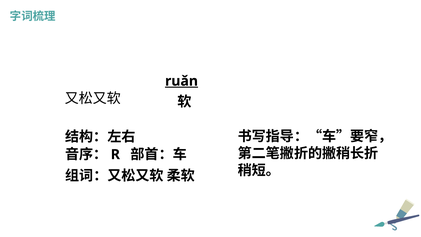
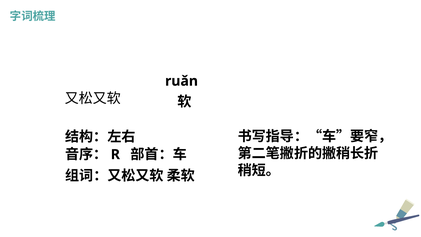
ruǎn underline: present -> none
